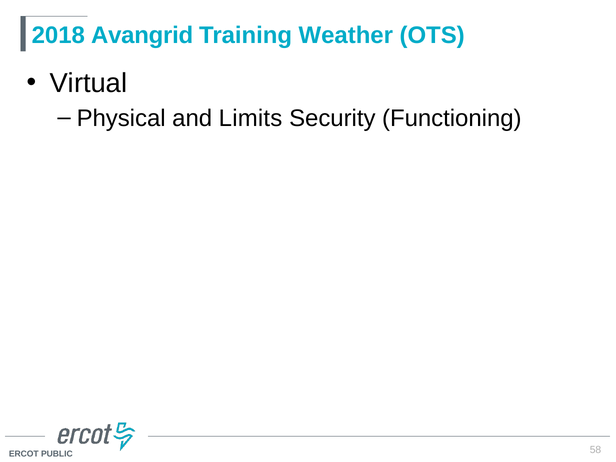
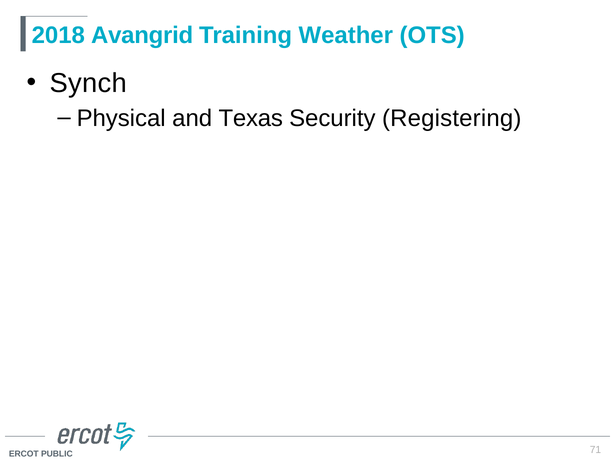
Virtual: Virtual -> Synch
Limits: Limits -> Texas
Functioning: Functioning -> Registering
58: 58 -> 71
